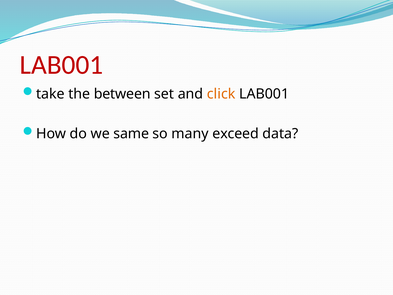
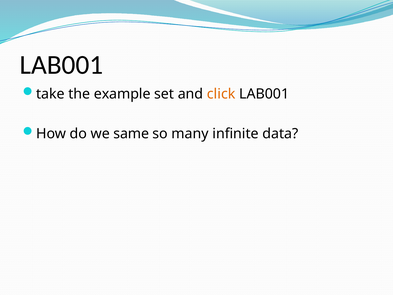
LAB001 at (61, 65) colour: red -> black
between: between -> example
exceed: exceed -> infinite
